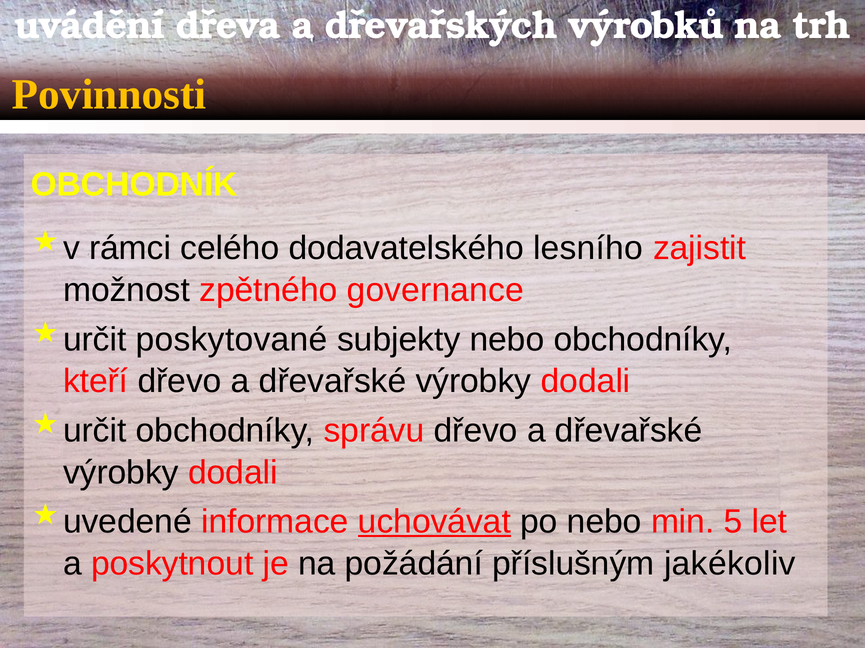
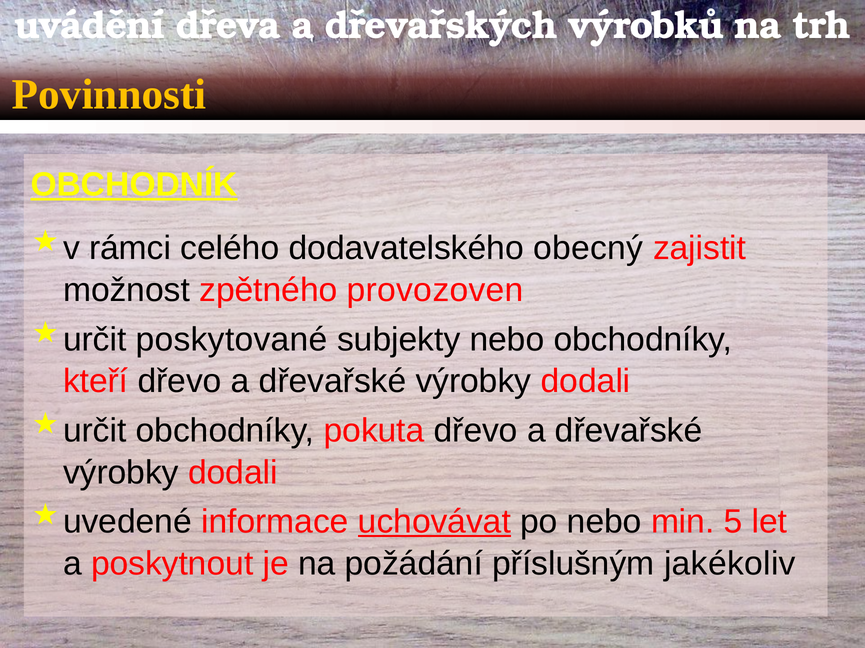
OBCHODNÍK underline: none -> present
lesního: lesního -> obecný
governance: governance -> provozoven
správu: správu -> pokuta
